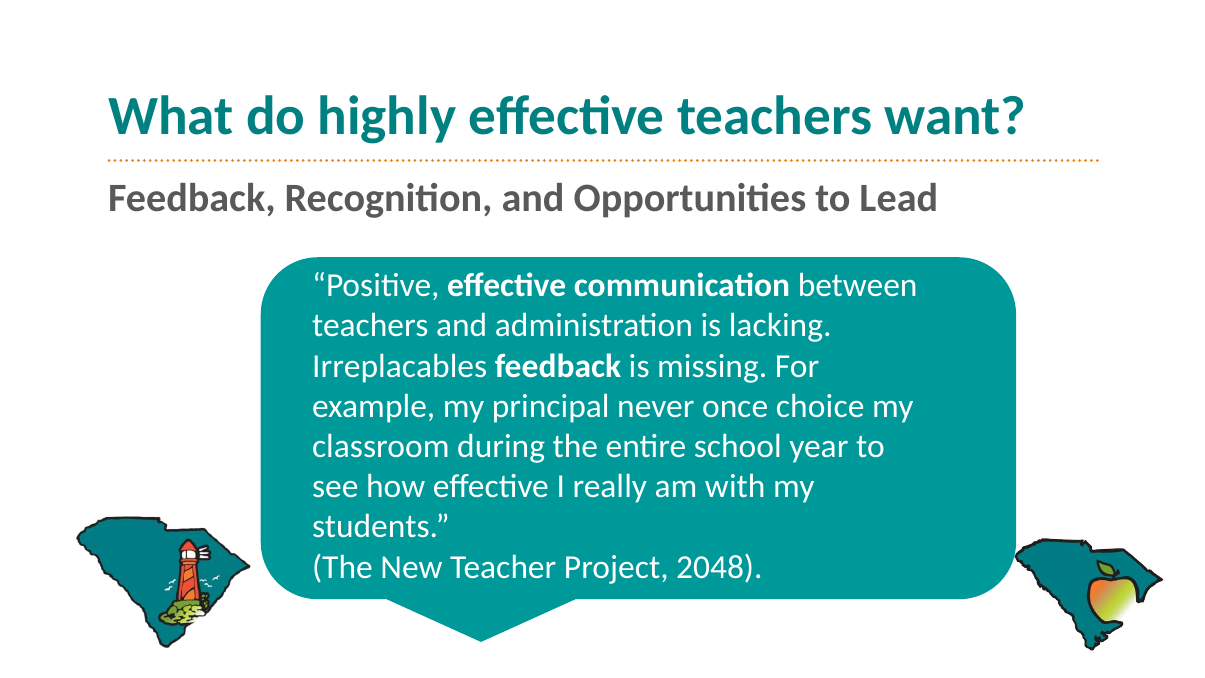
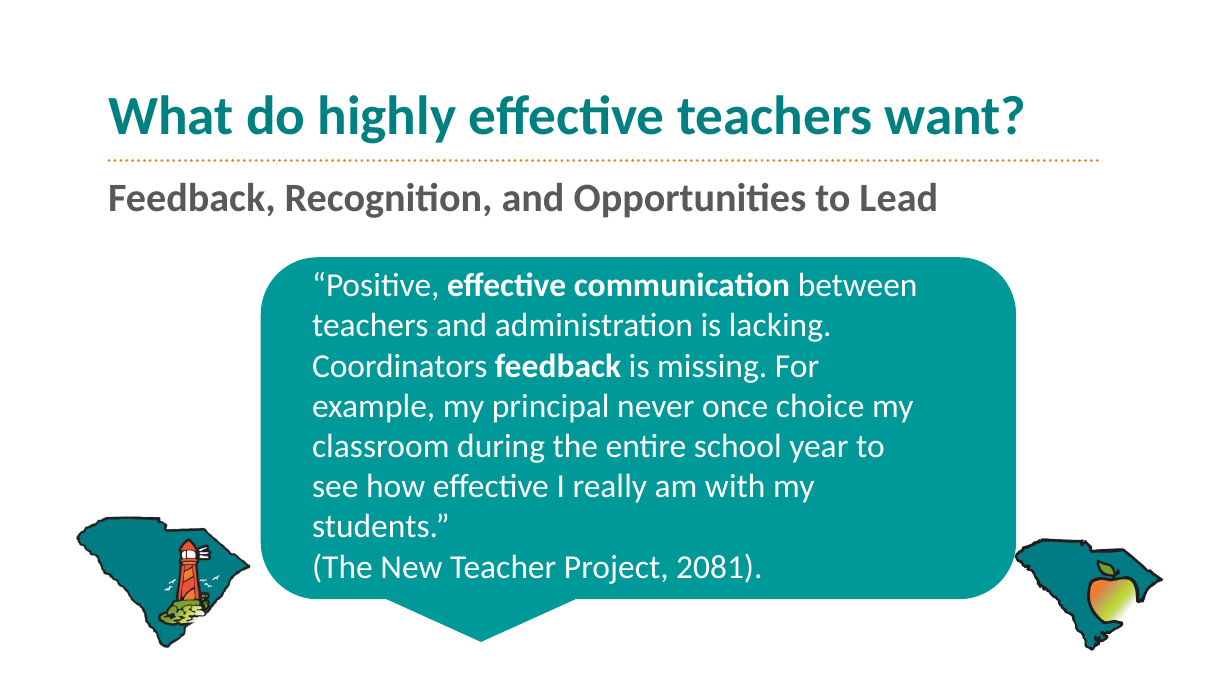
Irreplacables: Irreplacables -> Coordinators
2048: 2048 -> 2081
